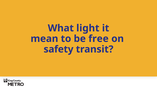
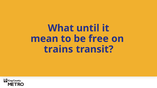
light: light -> until
safety: safety -> trains
